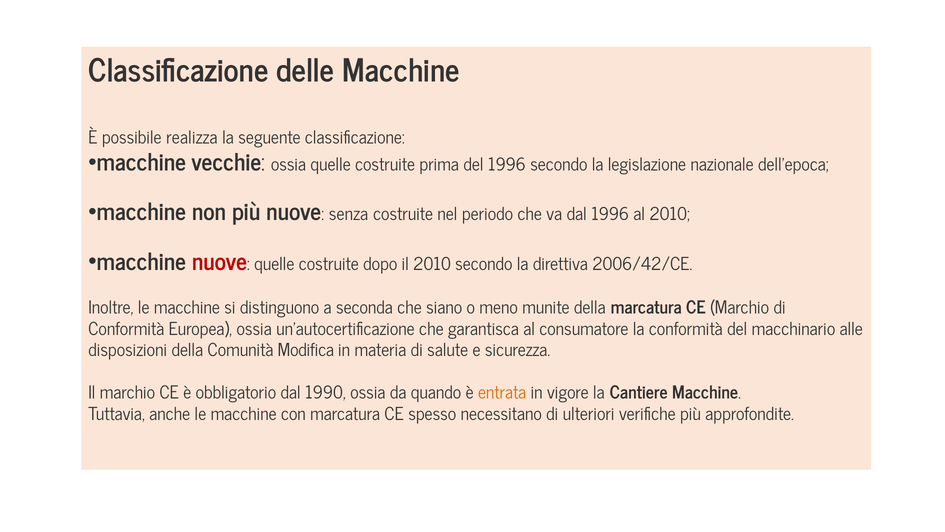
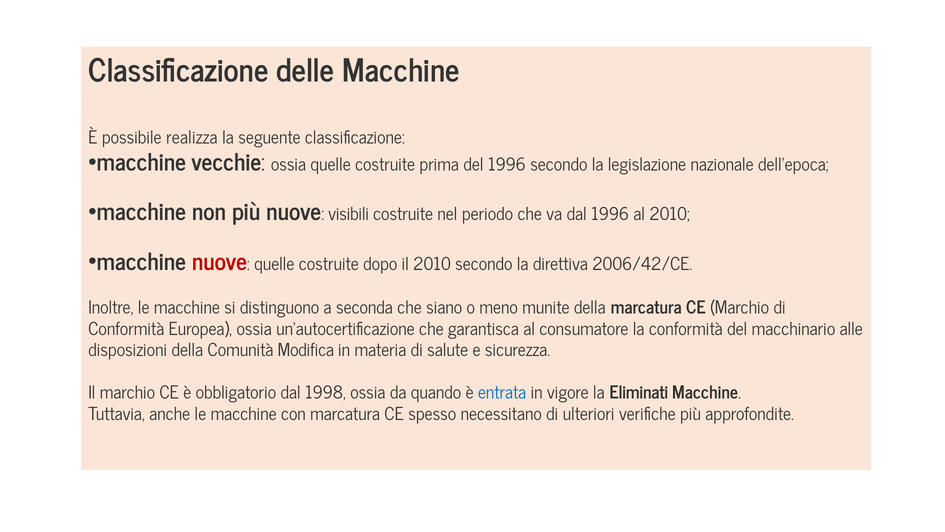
senza: senza -> visibili
1990: 1990 -> 1998
entrata colour: orange -> blue
Cantiere: Cantiere -> Eliminati
